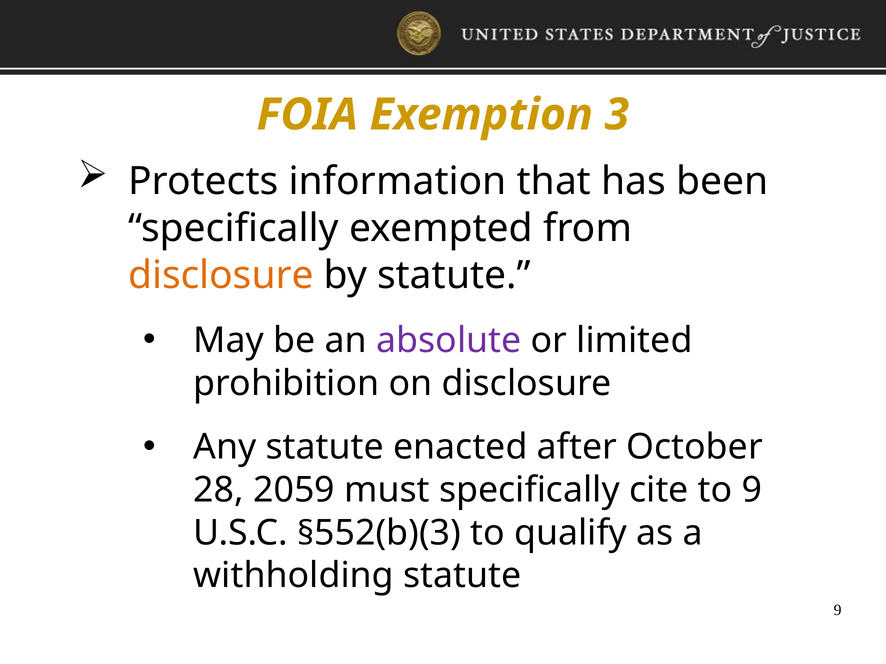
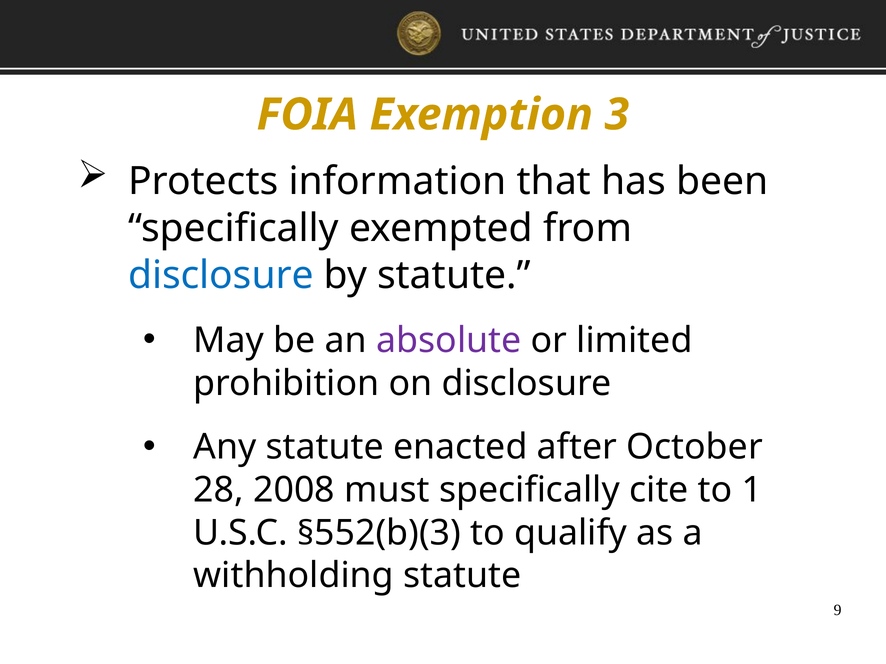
disclosure at (221, 275) colour: orange -> blue
2059: 2059 -> 2008
to 9: 9 -> 1
